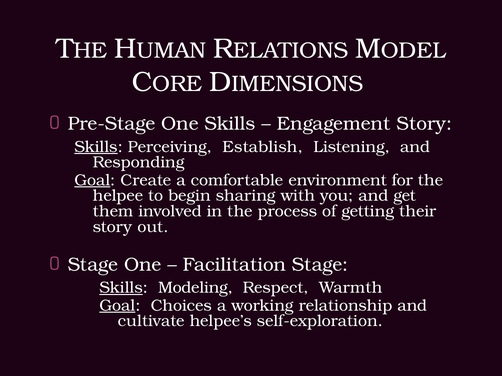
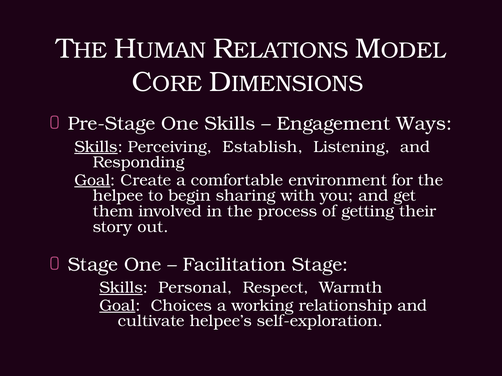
Engagement Story: Story -> Ways
Modeling: Modeling -> Personal
